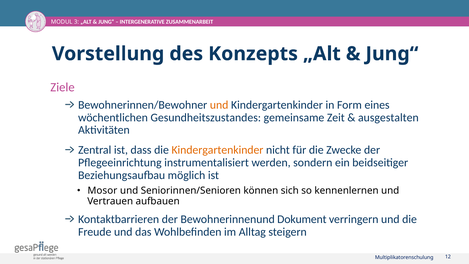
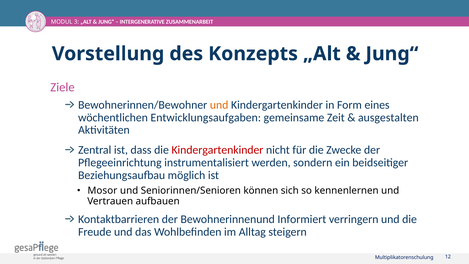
Gesundheitszustandes: Gesundheitszustandes -> Entwicklungsaufgaben
Kindergartenkinder at (217, 150) colour: orange -> red
Dokument: Dokument -> Informiert
